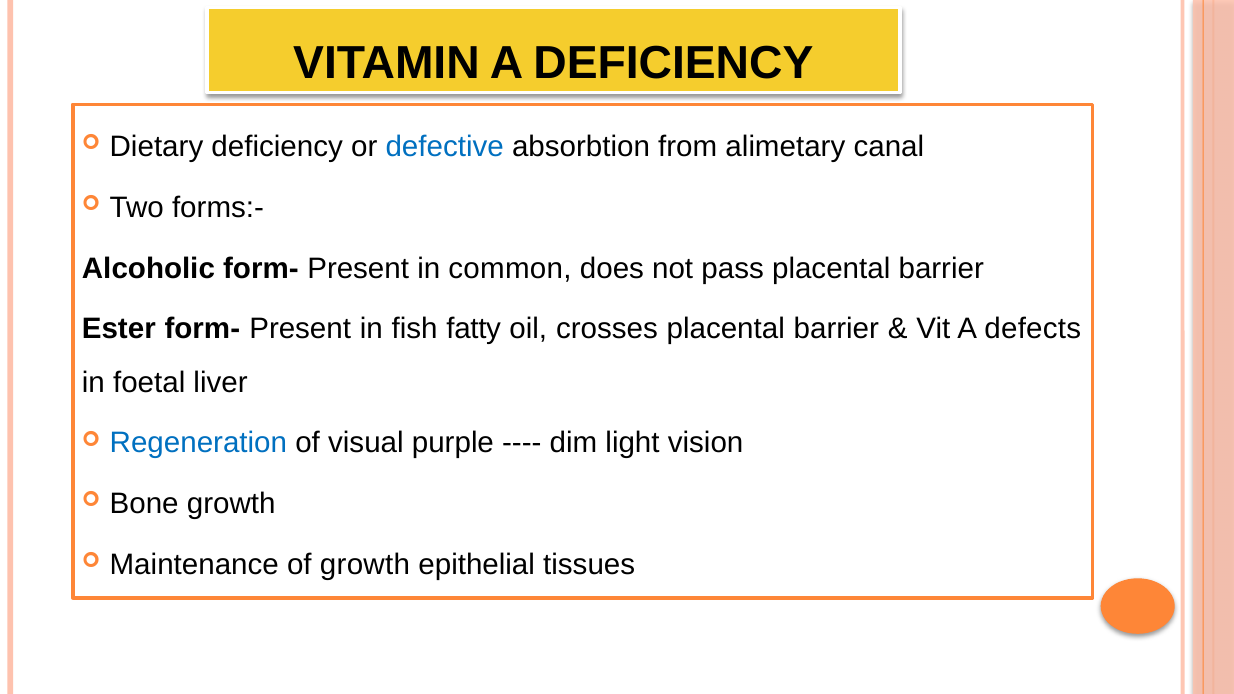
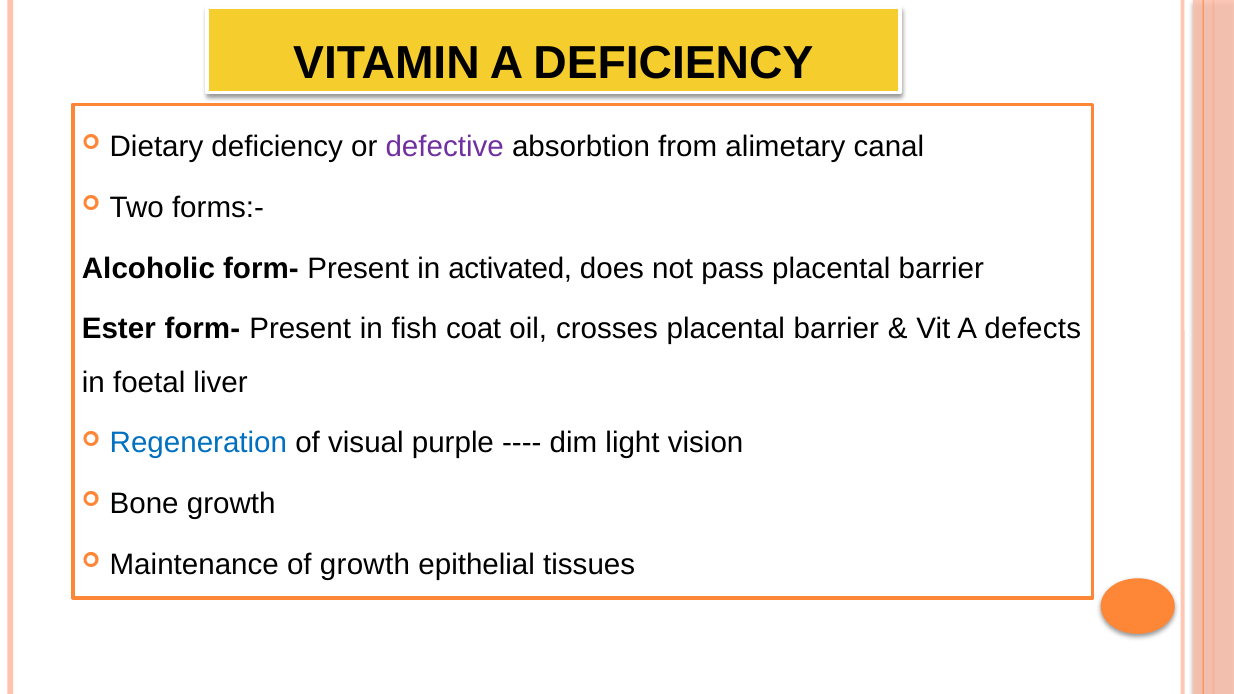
defective colour: blue -> purple
common: common -> activated
fatty: fatty -> coat
